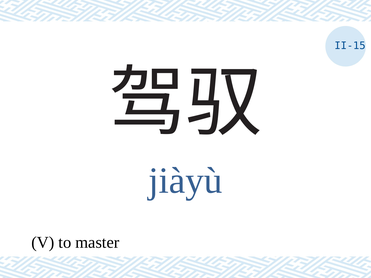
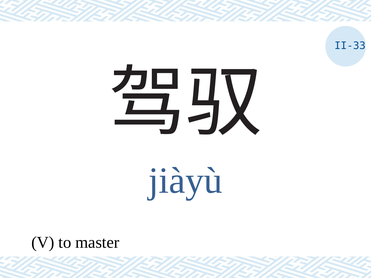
II-15: II-15 -> II-33
